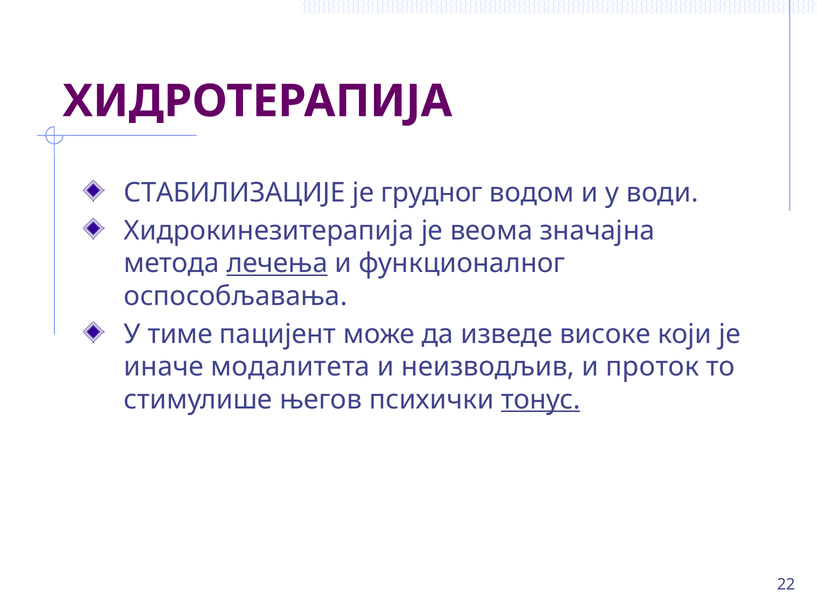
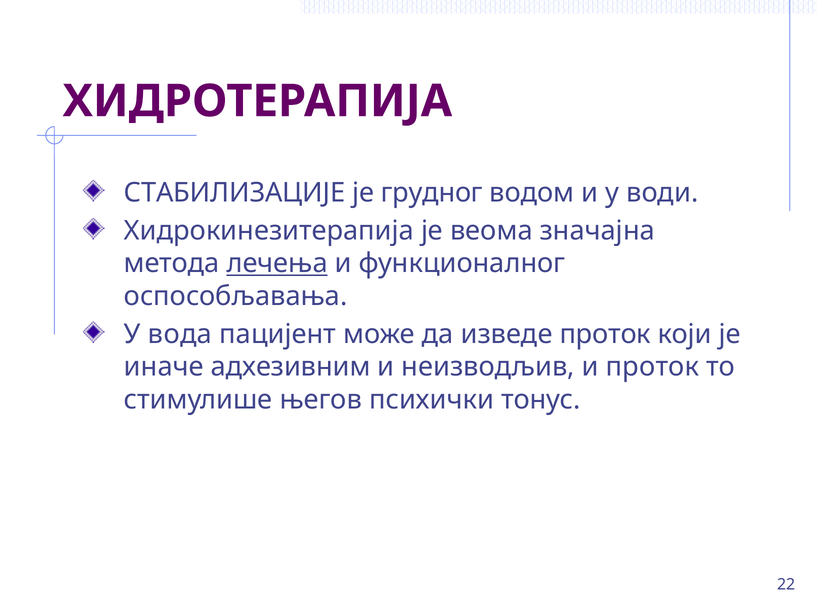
тиме: тиме -> вода
изведе високе: високе -> проток
модалитета: модалитета -> адхезивним
тонус underline: present -> none
